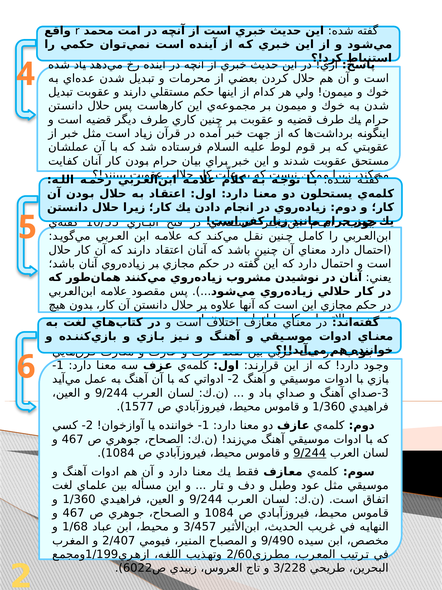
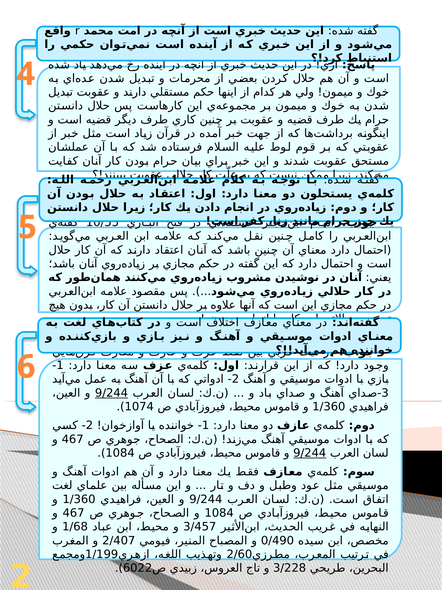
9/244 at (111, 393) underline: none -> present
1577: 1577 -> 1074
9/490: 9/490 -> 0/490
